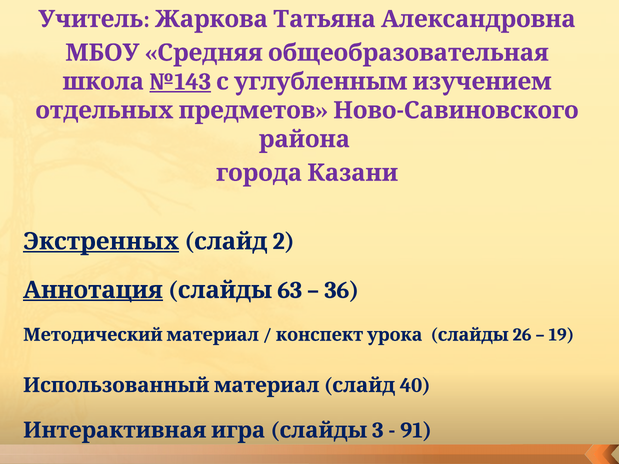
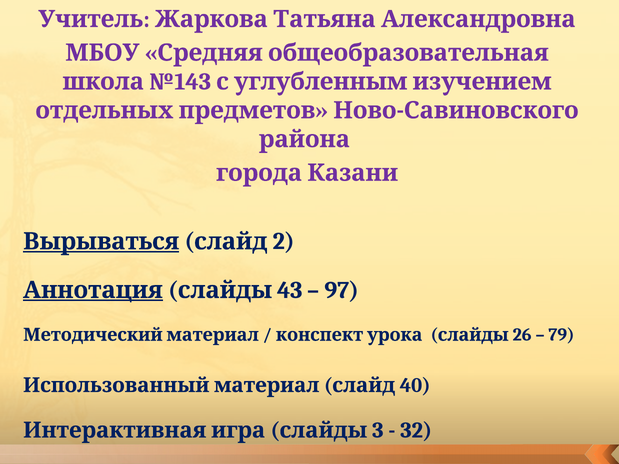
№143 underline: present -> none
Экстренных: Экстренных -> Вырываться
63: 63 -> 43
36: 36 -> 97
19: 19 -> 79
91: 91 -> 32
